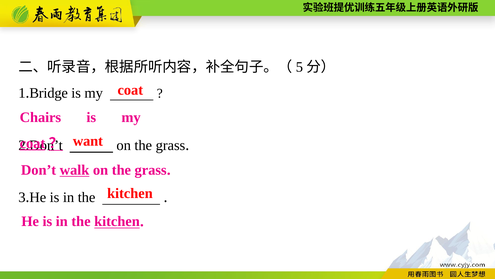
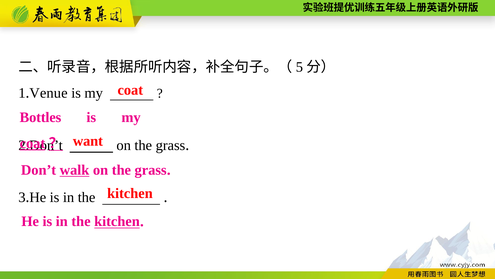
Bridge: Bridge -> Venue
Chairs: Chairs -> Bottles
